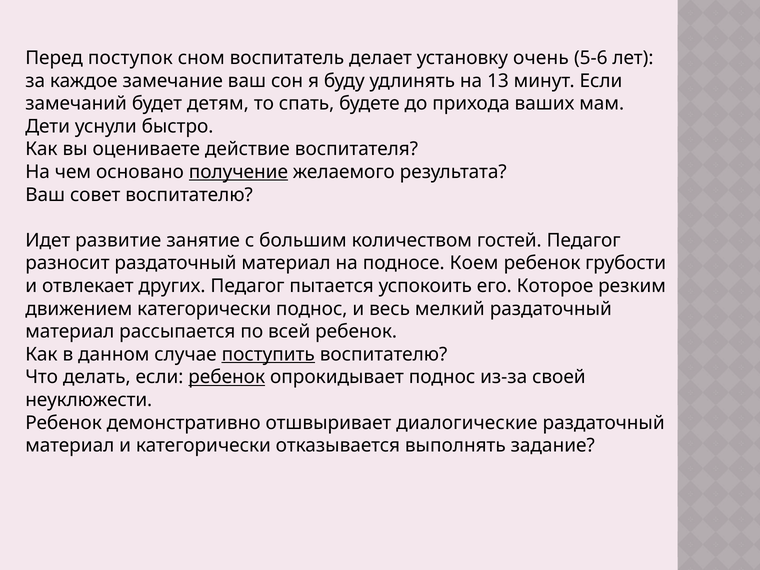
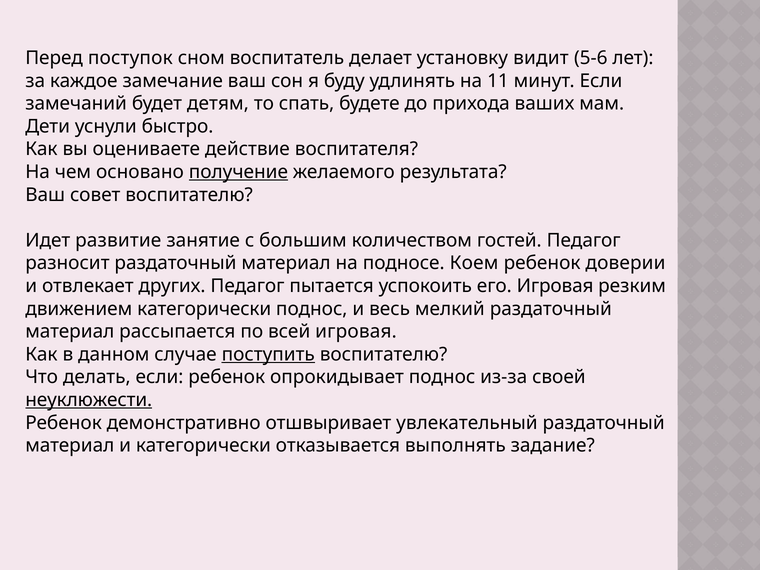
очень: очень -> видит
13: 13 -> 11
грубости: грубости -> доверии
его Которое: Которое -> Игровая
всей ребенок: ребенок -> игровая
ребенок at (227, 377) underline: present -> none
неуклюжести underline: none -> present
диалогические: диалогические -> увлекательный
